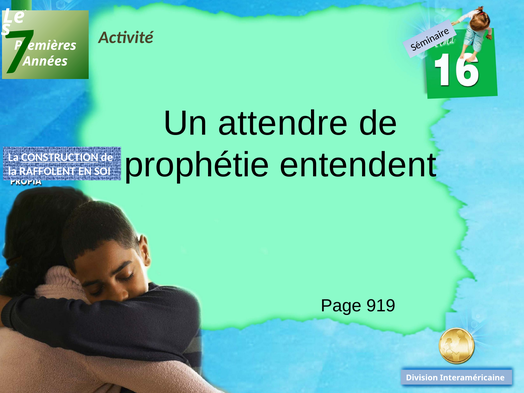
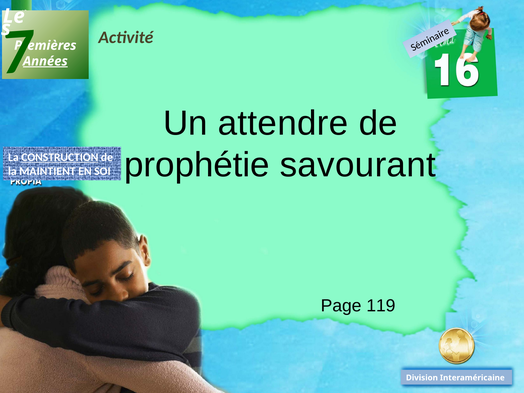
Années underline: none -> present
entendent: entendent -> savourant
RAFFOLENT: RAFFOLENT -> MAINTIENT
919: 919 -> 119
